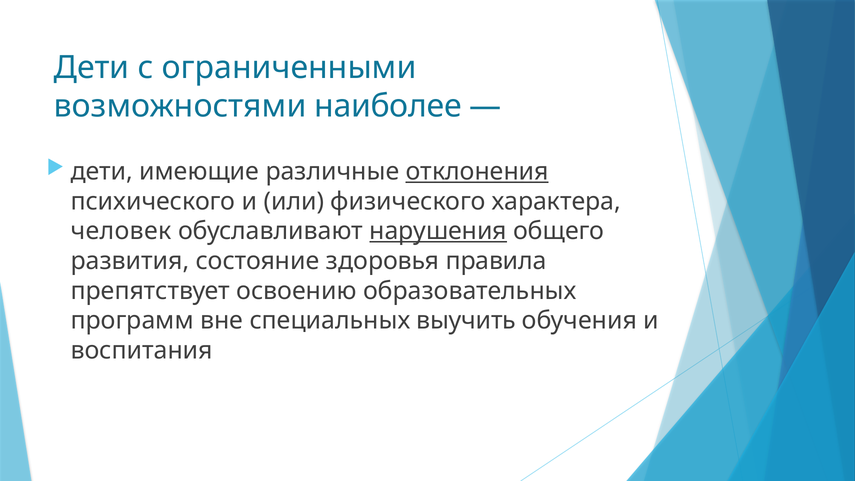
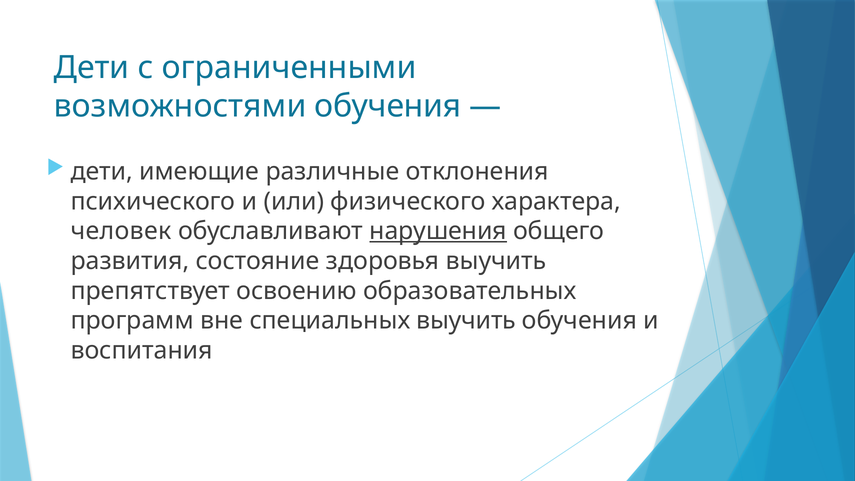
возможностями наиболее: наиболее -> обучения
отклонения underline: present -> none
здоровья правила: правила -> выучить
